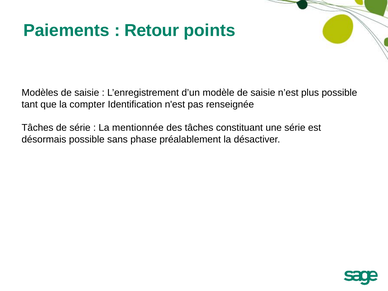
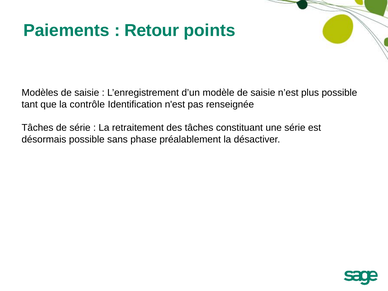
compter: compter -> contrôle
mentionnée: mentionnée -> retraitement
